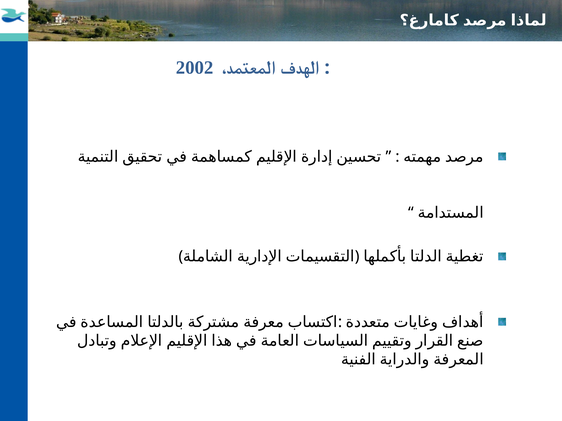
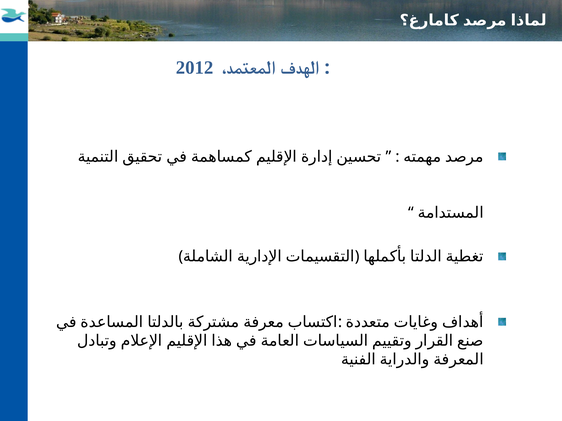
2002: 2002 -> 2012
